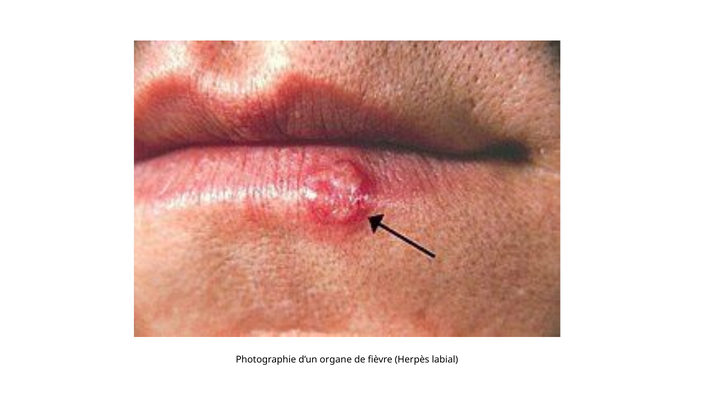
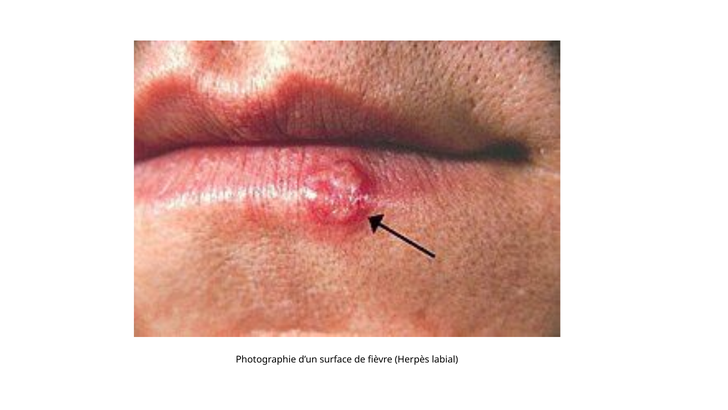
organe: organe -> surface
